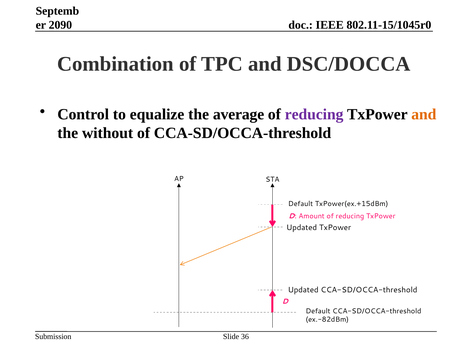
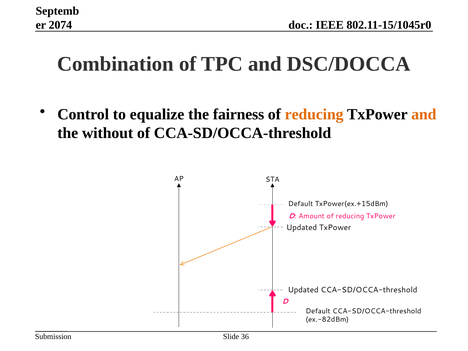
2090: 2090 -> 2074
average: average -> fairness
reducing at (314, 114) colour: purple -> orange
